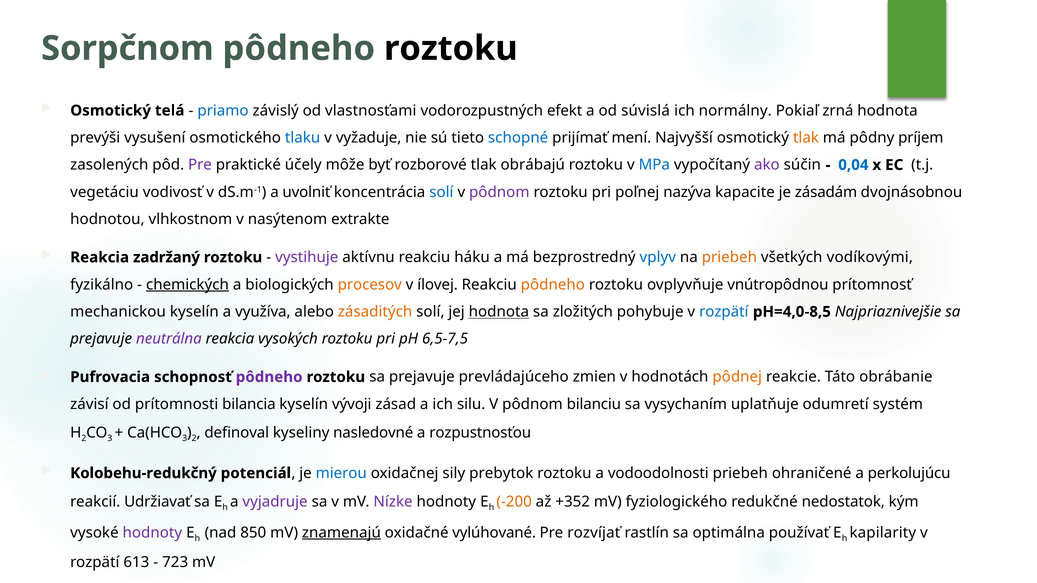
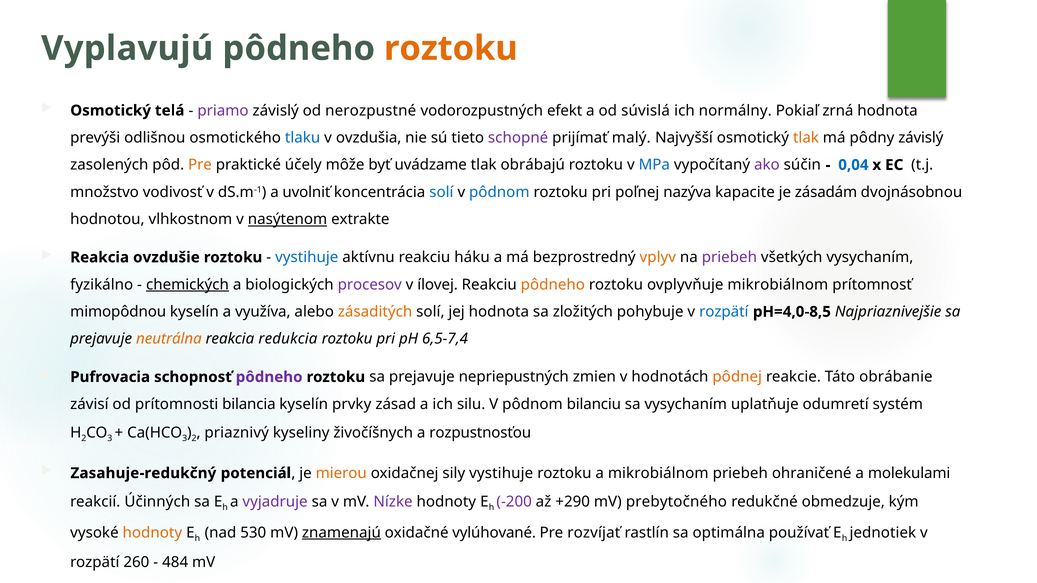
Sorpčnom: Sorpčnom -> Vyplavujú
roztoku at (451, 48) colour: black -> orange
priamo colour: blue -> purple
vlastnosťami: vlastnosťami -> nerozpustné
vysušení: vysušení -> odlišnou
vyžaduje: vyžaduje -> ovzdušia
schopné colour: blue -> purple
mení: mení -> malý
pôdny príjem: príjem -> závislý
Pre at (200, 165) colour: purple -> orange
rozborové: rozborové -> uvádzame
vegetáciu: vegetáciu -> množstvo
pôdnom at (499, 192) colour: purple -> blue
nasýtenom underline: none -> present
zadržaný: zadržaný -> ovzdušie
vystihuje at (307, 258) colour: purple -> blue
vplyv colour: blue -> orange
priebeh at (729, 258) colour: orange -> purple
všetkých vodíkovými: vodíkovými -> vysychaním
procesov colour: orange -> purple
ovplyvňuje vnútropôdnou: vnútropôdnou -> mikrobiálnom
mechanickou: mechanickou -> mimopôdnou
hodnota at (499, 312) underline: present -> none
neutrálna colour: purple -> orange
vysokých: vysokých -> redukcia
6,5-7,5: 6,5-7,5 -> 6,5-7,4
prevládajúceho: prevládajúceho -> nepriepustných
vývoji: vývoji -> prvky
definoval: definoval -> priaznivý
nasledovné: nasledovné -> živočíšnych
Kolobehu-redukčný: Kolobehu-redukčný -> Zasahuje-redukčný
mierou colour: blue -> orange
sily prebytok: prebytok -> vystihuje
a vodoodolnosti: vodoodolnosti -> mikrobiálnom
perkolujúcu: perkolujúcu -> molekulami
Udržiavať: Udržiavať -> Účinných
-200 colour: orange -> purple
+352: +352 -> +290
fyziologického: fyziologického -> prebytočného
nedostatok: nedostatok -> obmedzuje
hodnoty at (152, 533) colour: purple -> orange
850: 850 -> 530
kapilarity: kapilarity -> jednotiek
613: 613 -> 260
723: 723 -> 484
